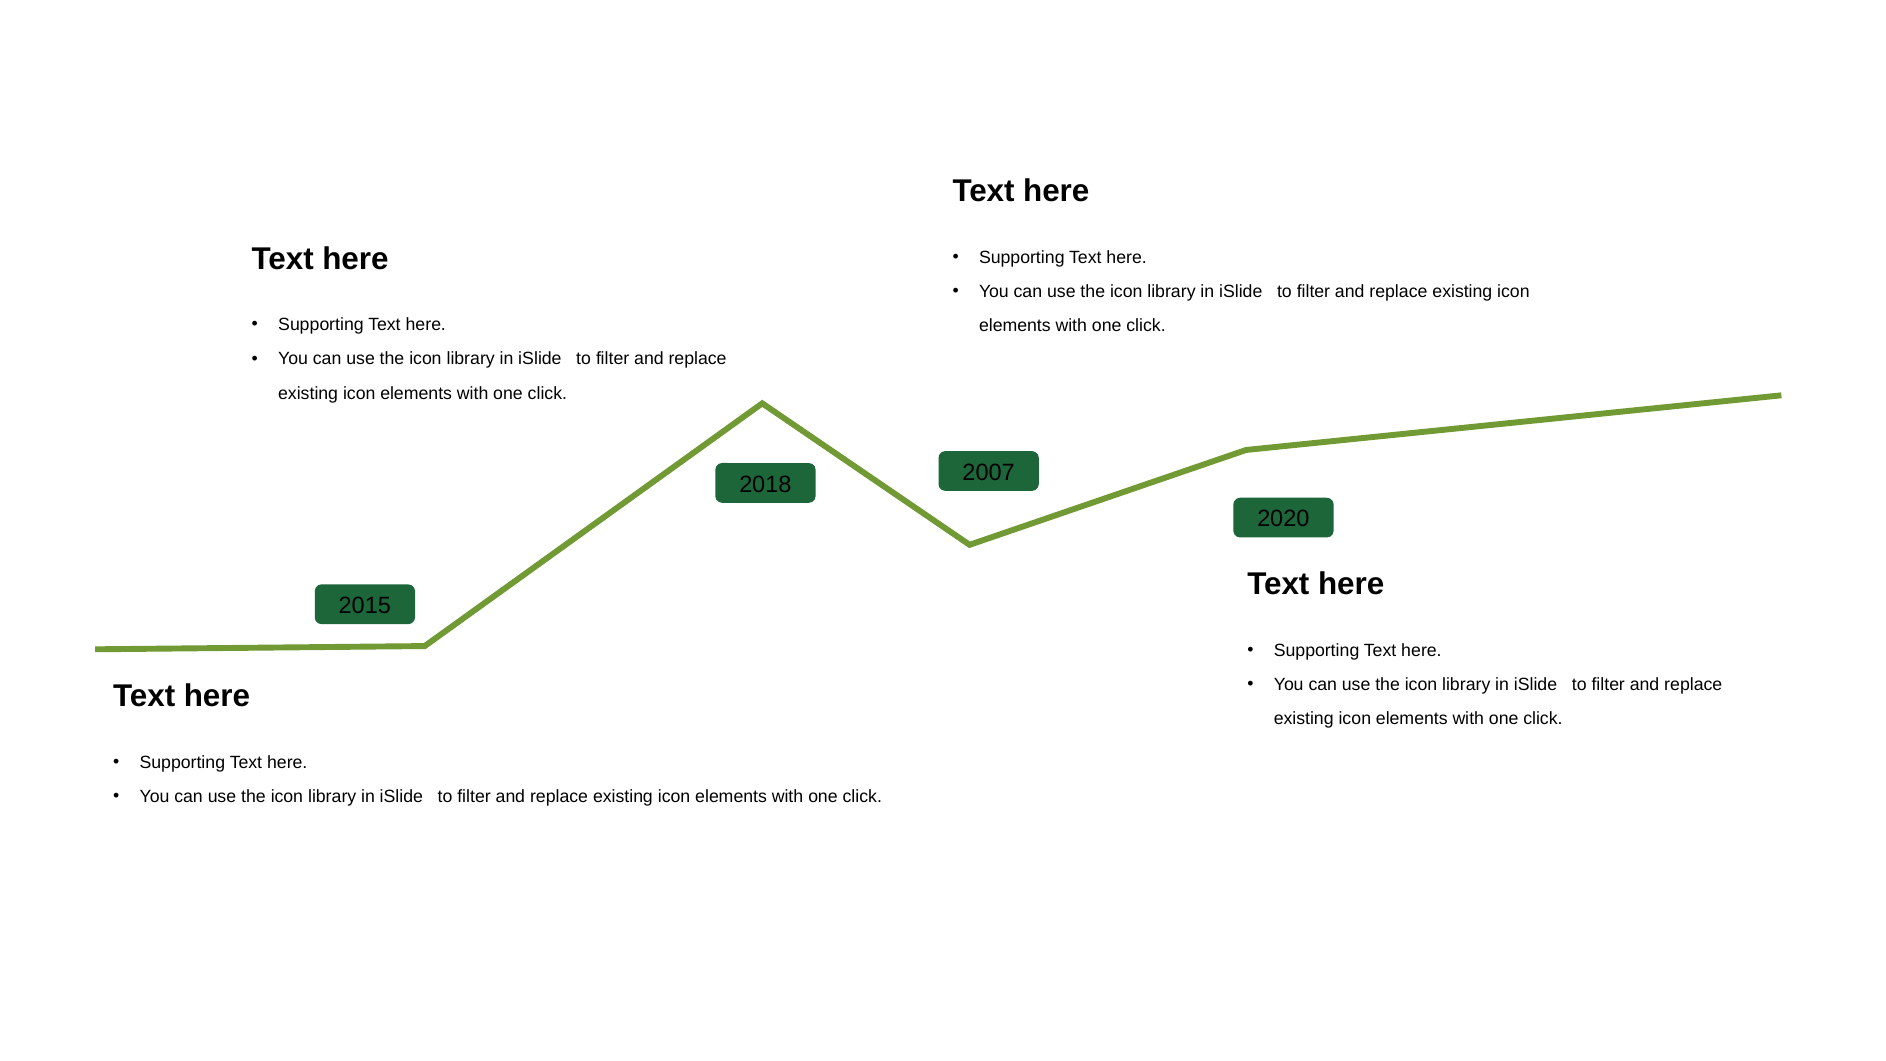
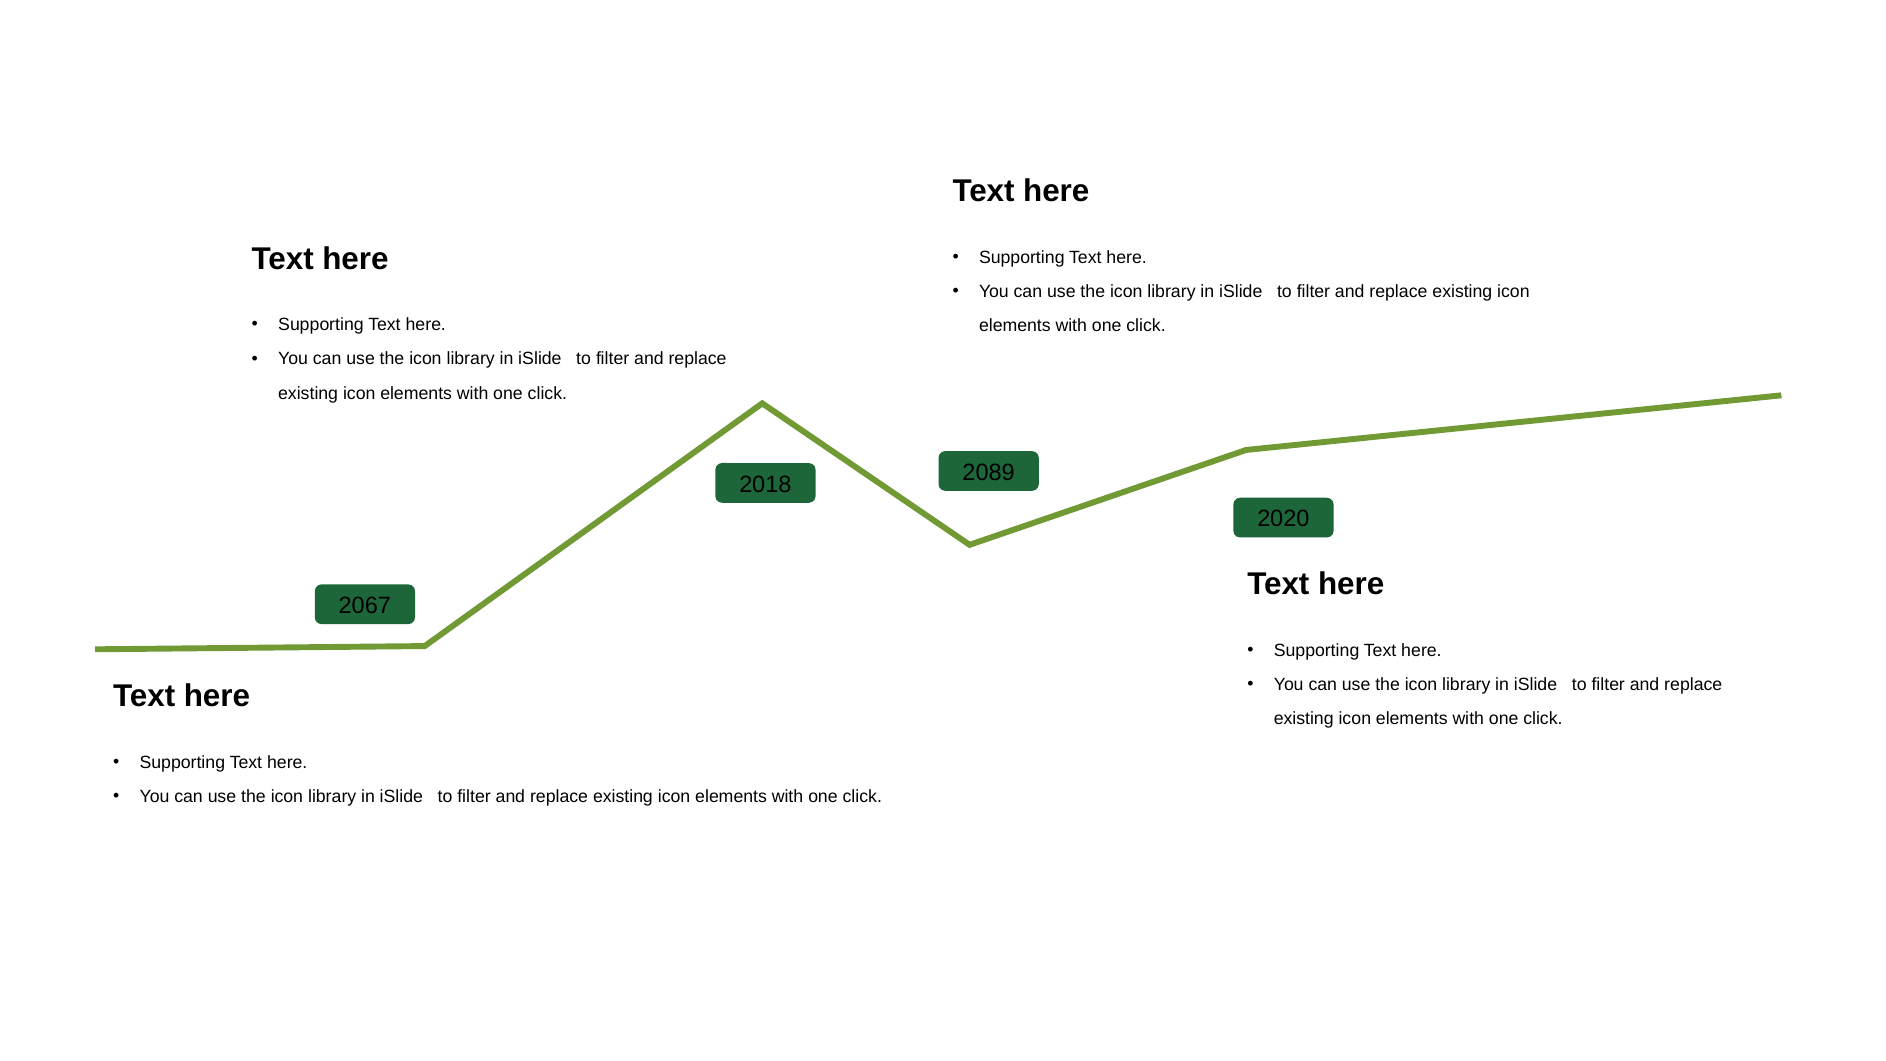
2007: 2007 -> 2089
2015: 2015 -> 2067
